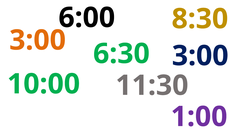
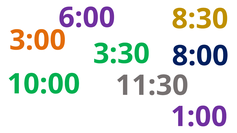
6:00 colour: black -> purple
6:30: 6:30 -> 3:30
3:00 at (200, 56): 3:00 -> 8:00
